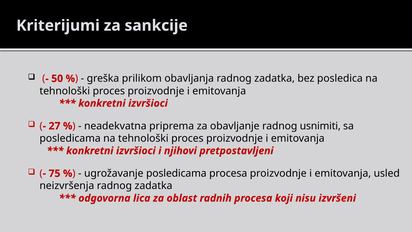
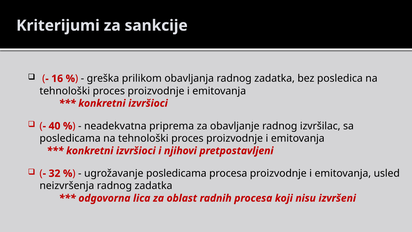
50: 50 -> 16
27: 27 -> 40
usnimiti: usnimiti -> izvršilac
75: 75 -> 32
